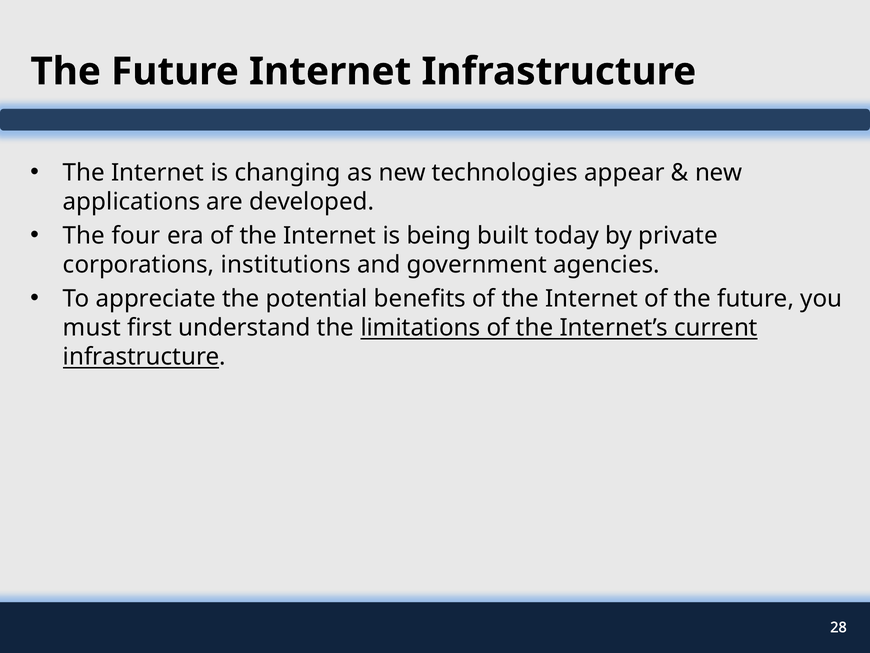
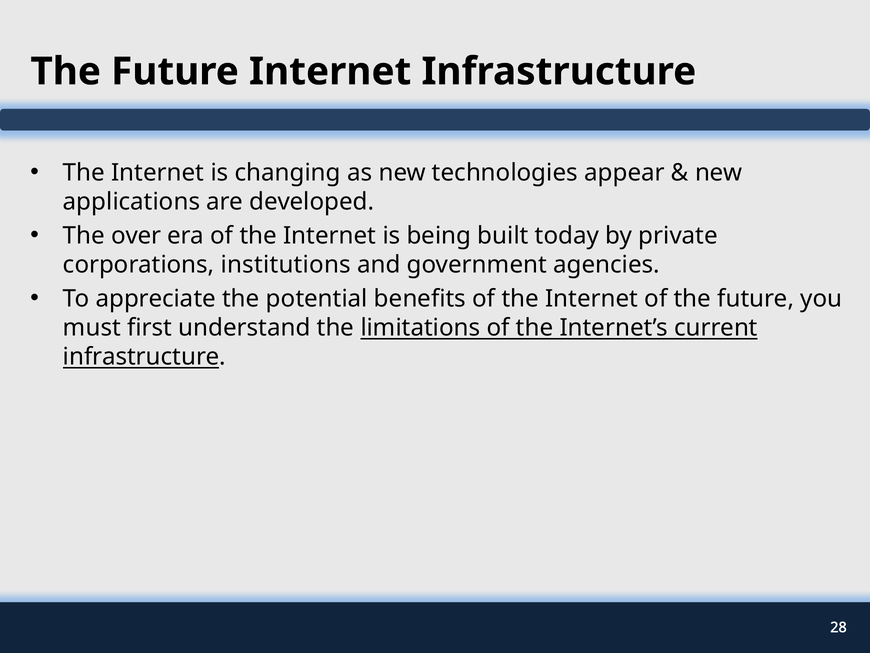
four: four -> over
